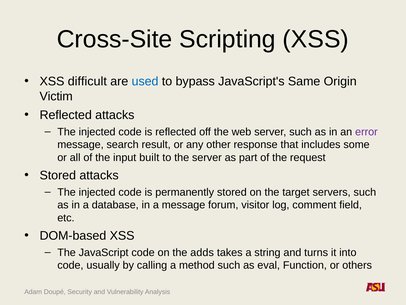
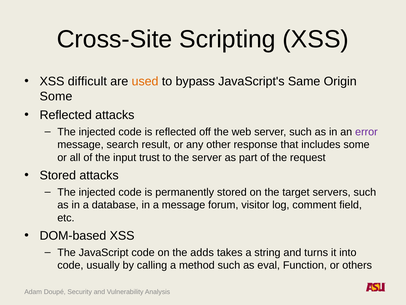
used colour: blue -> orange
Victim at (56, 96): Victim -> Some
built: built -> trust
